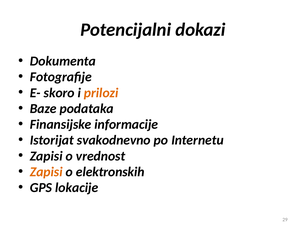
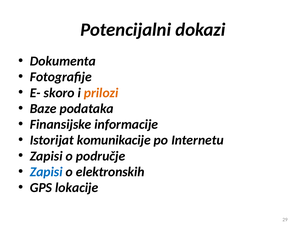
svakodnevno: svakodnevno -> komunikacije
vrednost: vrednost -> područje
Zapisi at (46, 172) colour: orange -> blue
